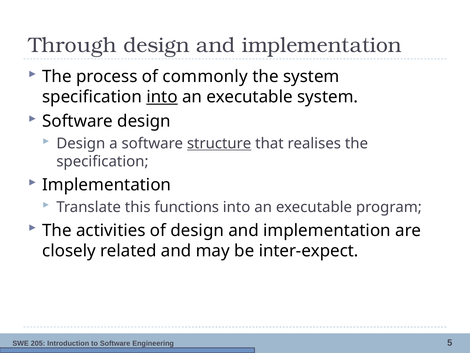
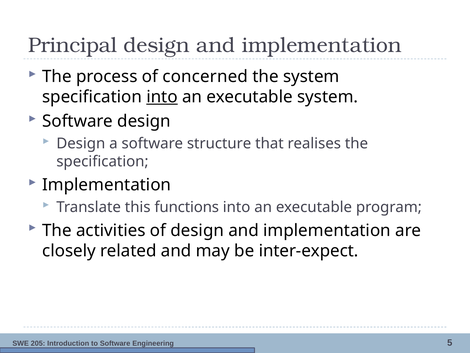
Through: Through -> Principal
commonly: commonly -> concerned
structure underline: present -> none
